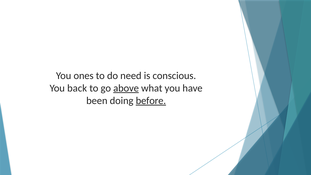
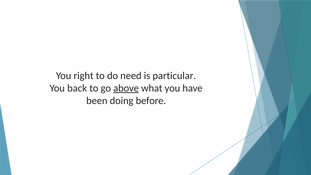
ones: ones -> right
conscious: conscious -> particular
before underline: present -> none
